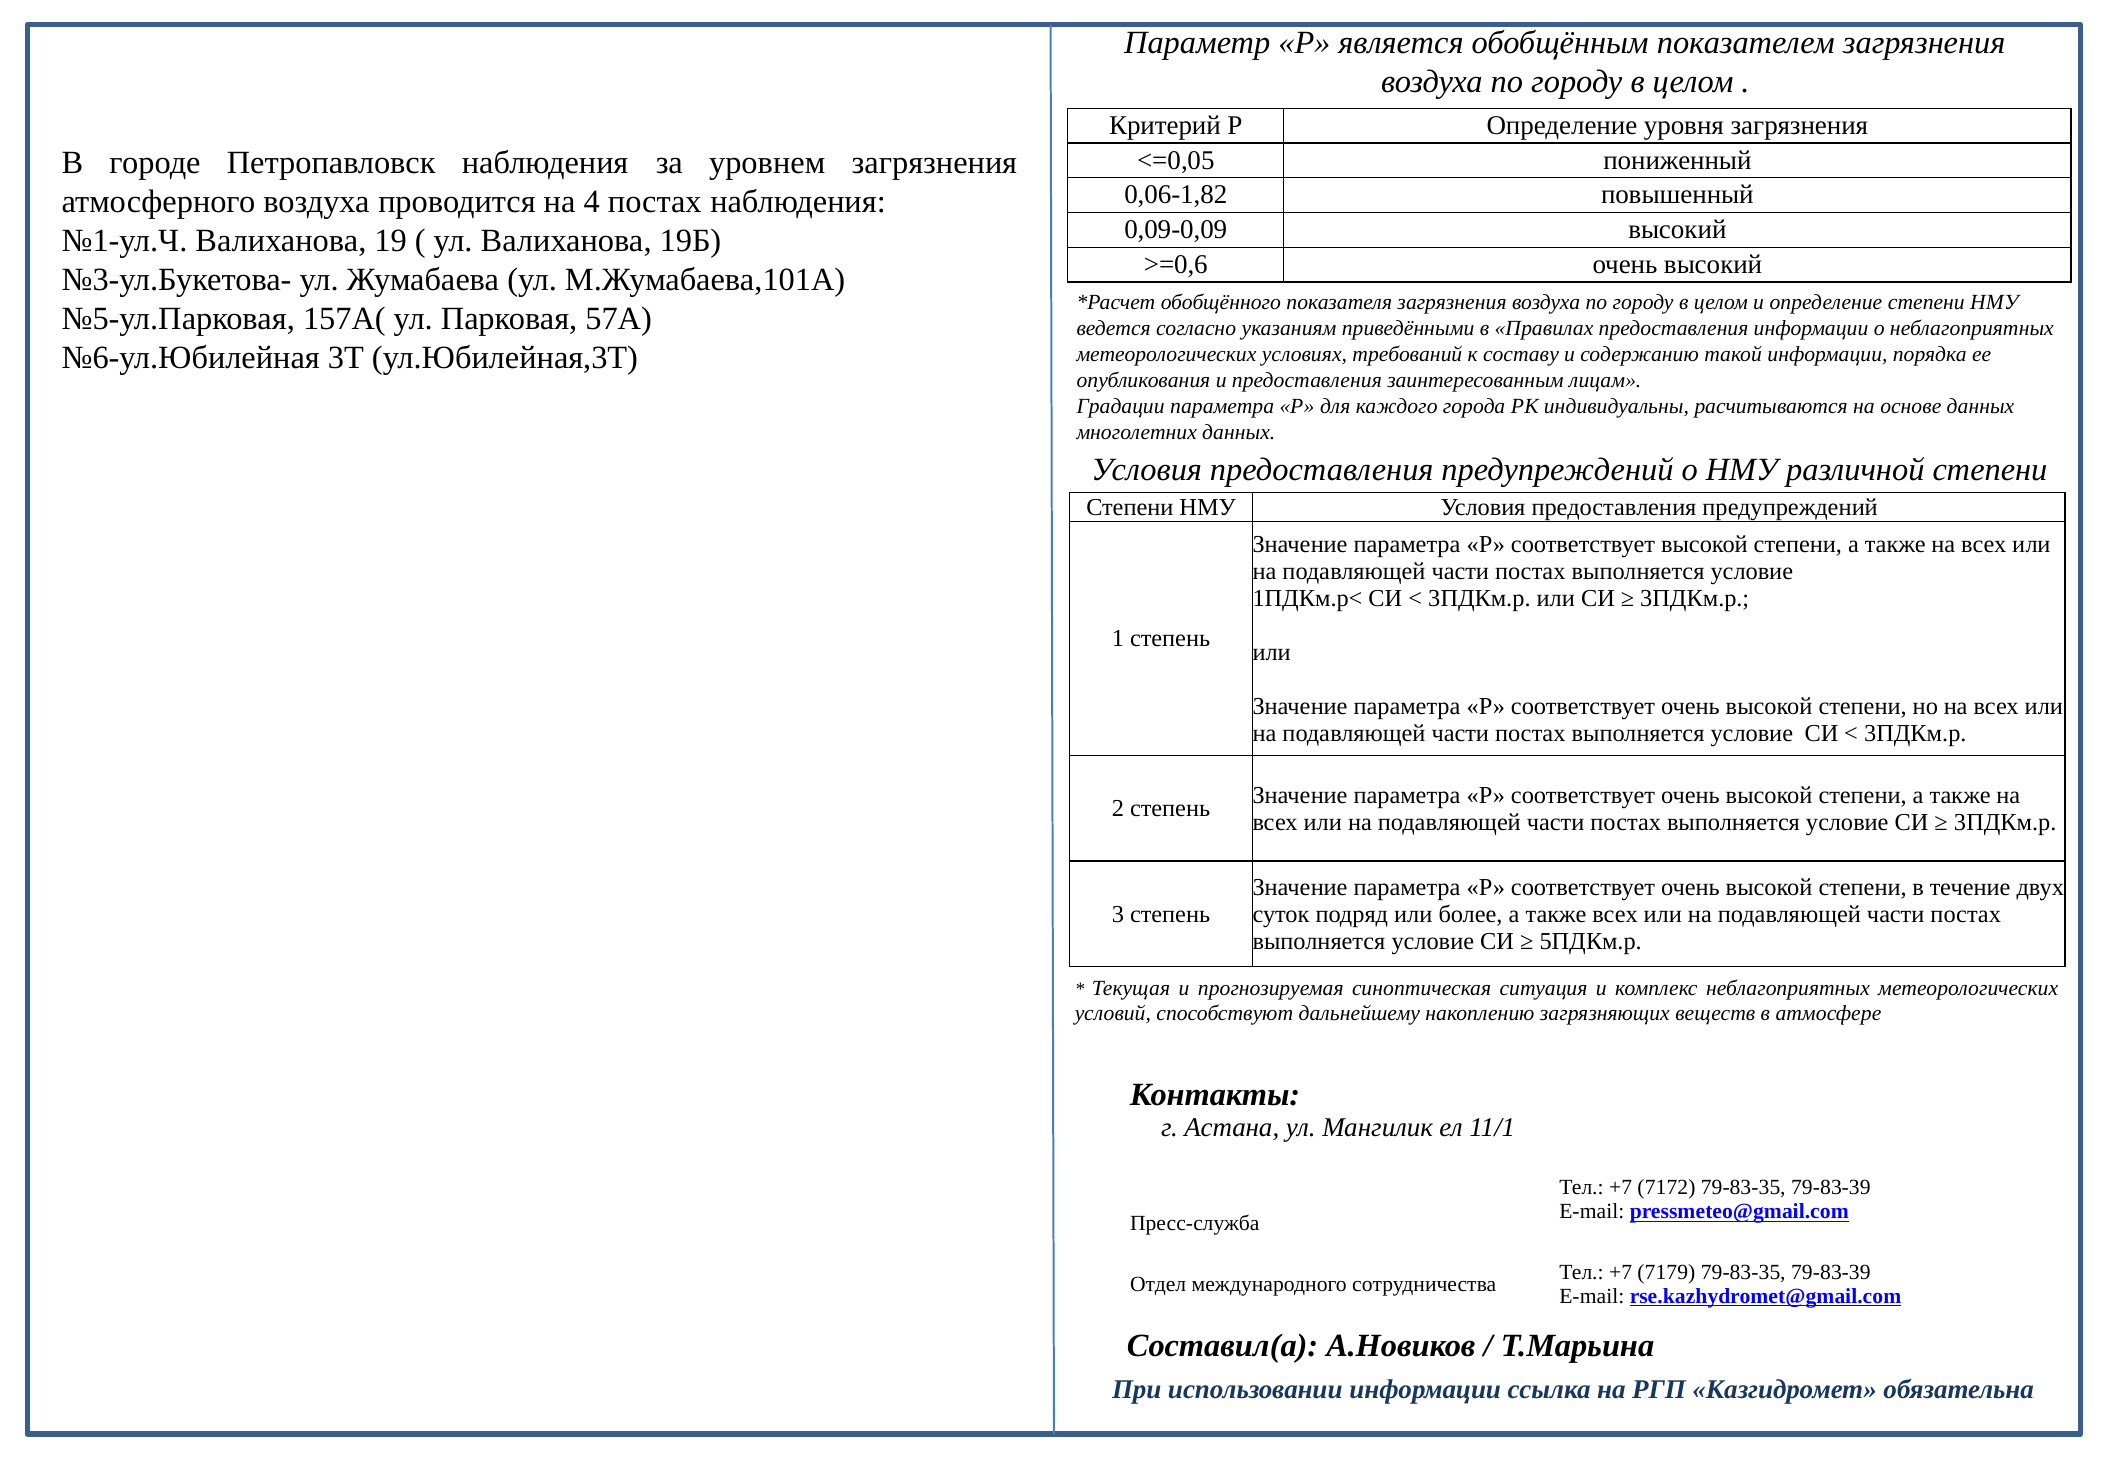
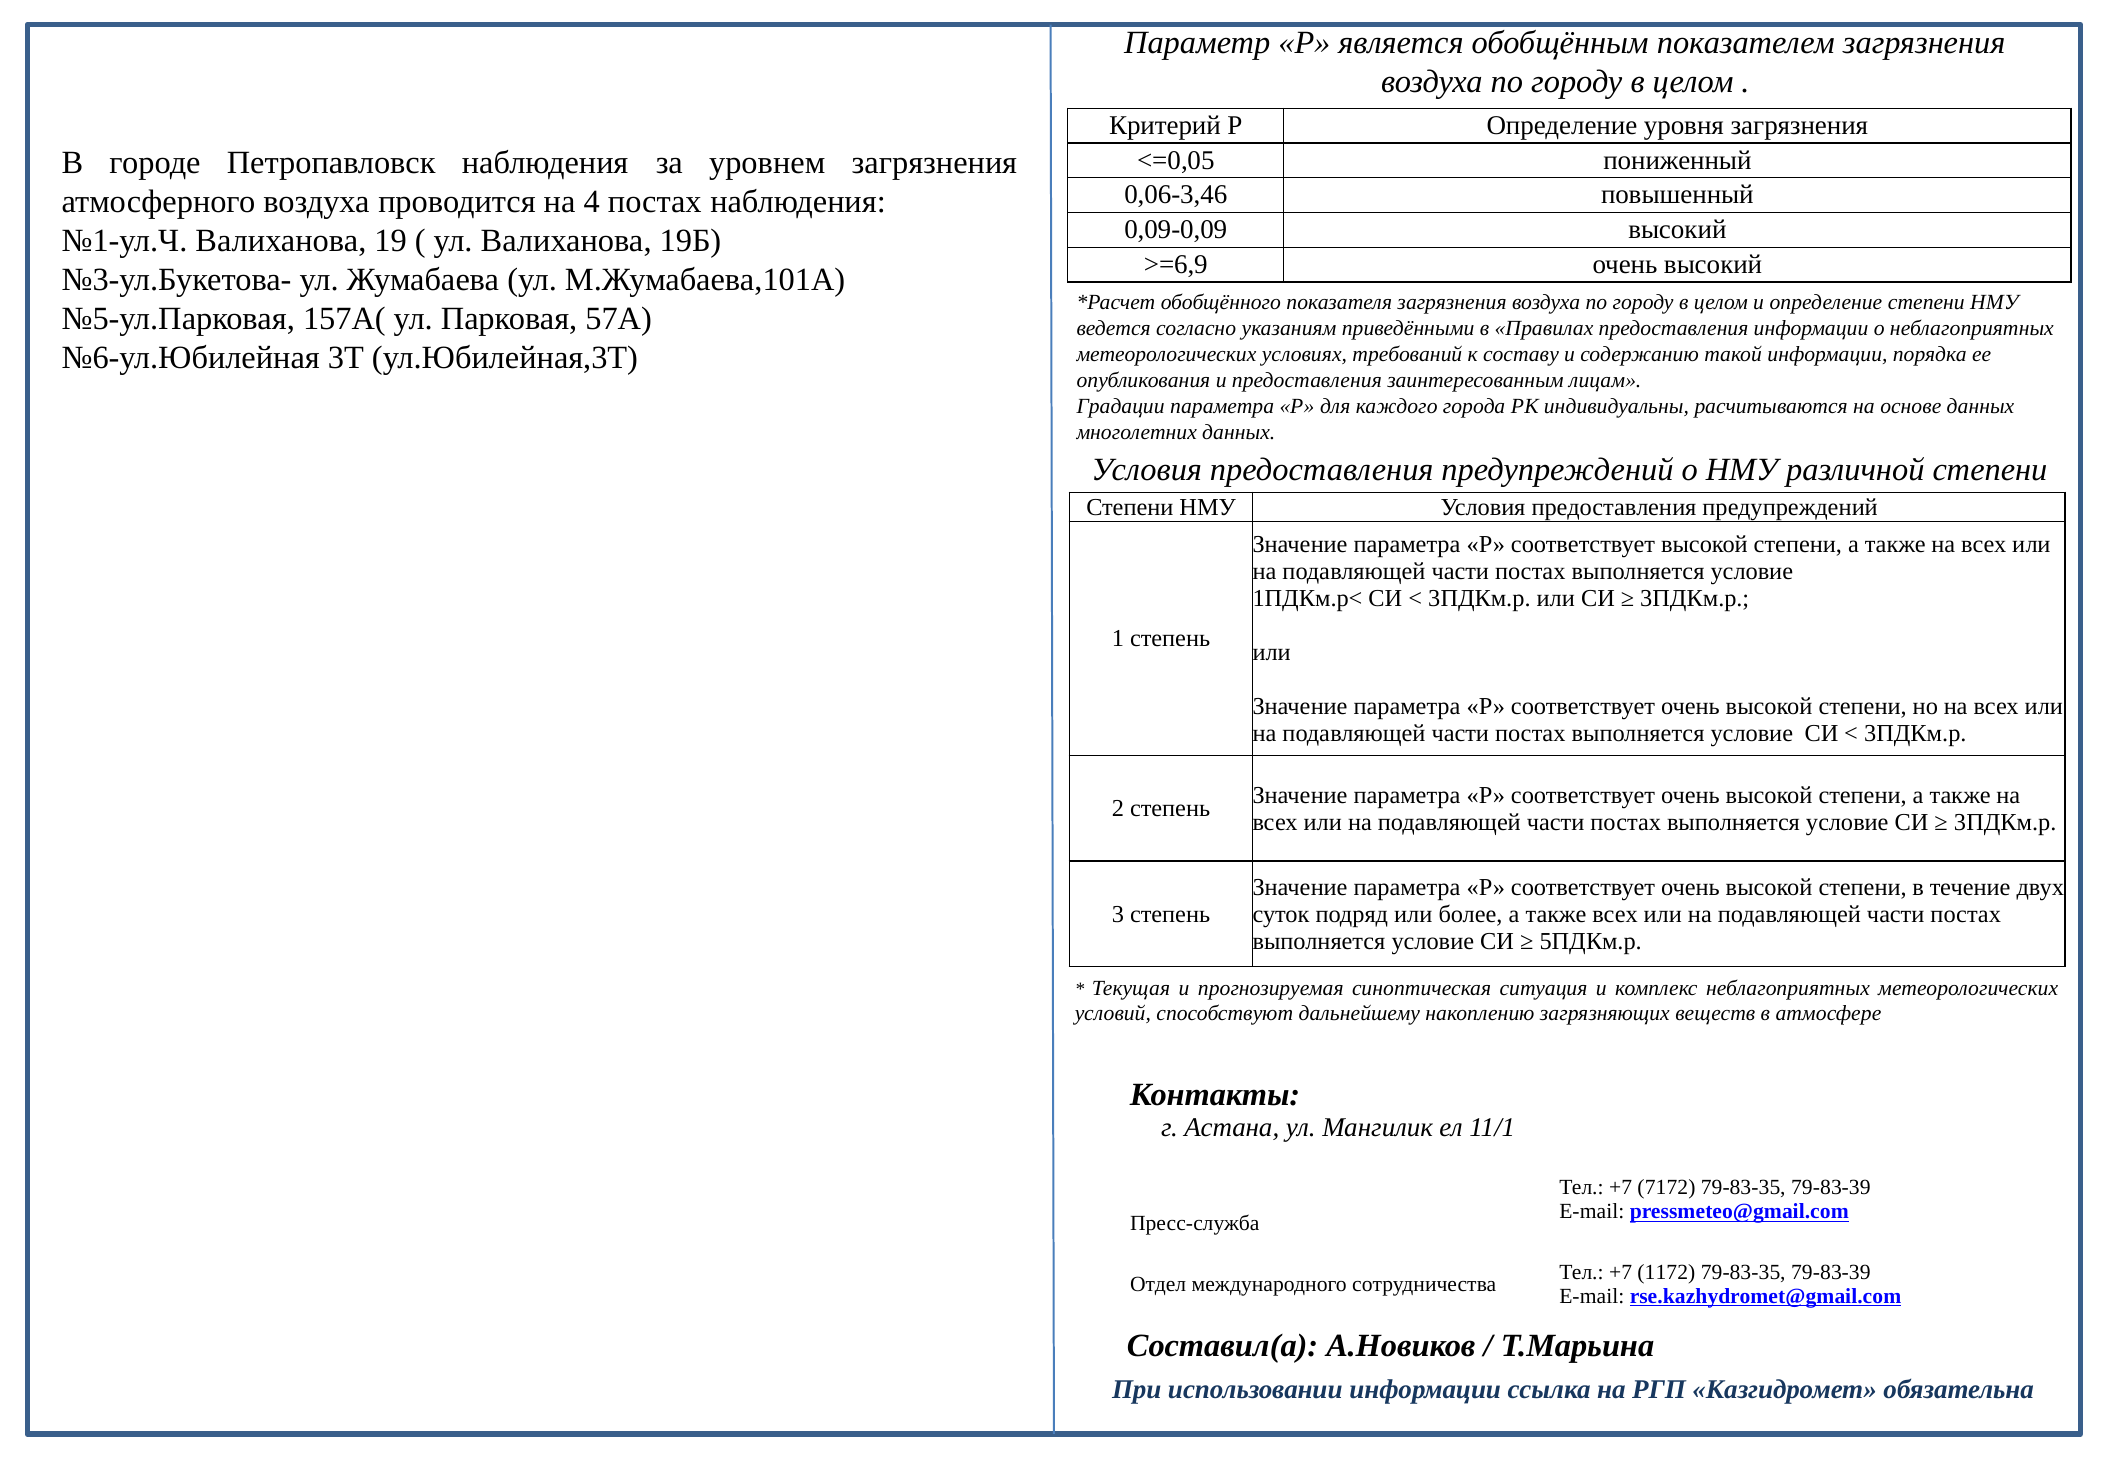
0,06-1,82: 0,06-1,82 -> 0,06-3,46
>=0,6: >=0,6 -> >=6,9
7179: 7179 -> 1172
